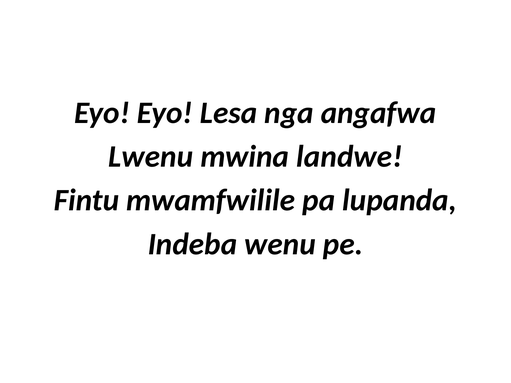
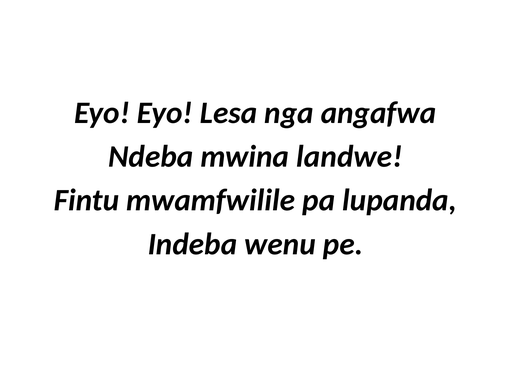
Lwenu: Lwenu -> Ndeba
